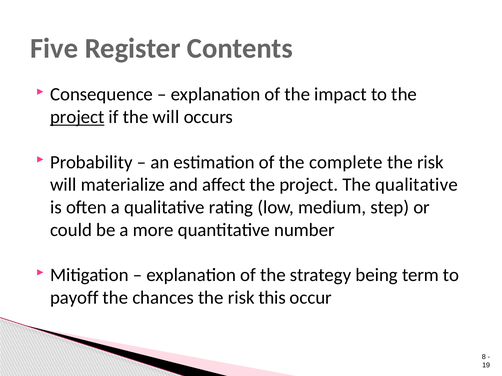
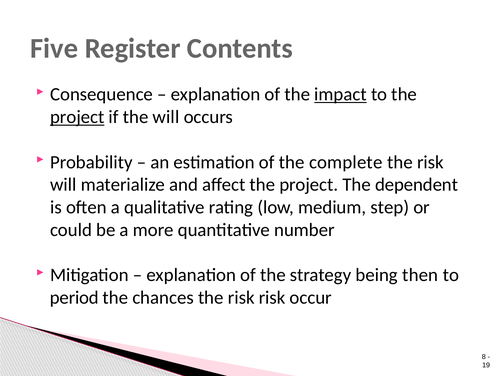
impact underline: none -> present
The qualitative: qualitative -> dependent
term: term -> then
payoff: payoff -> period
risk this: this -> risk
